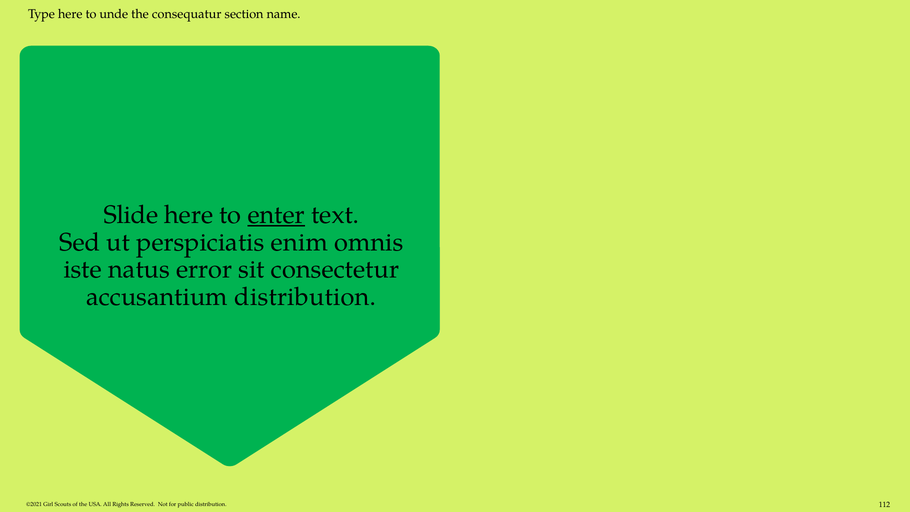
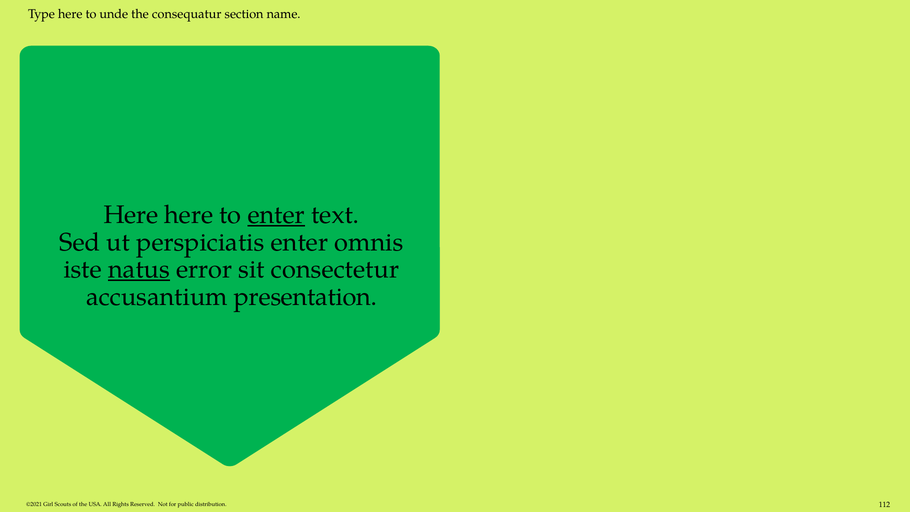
Slide at (131, 215): Slide -> Here
perspiciatis enim: enim -> enter
natus underline: none -> present
accusantium distribution: distribution -> presentation
